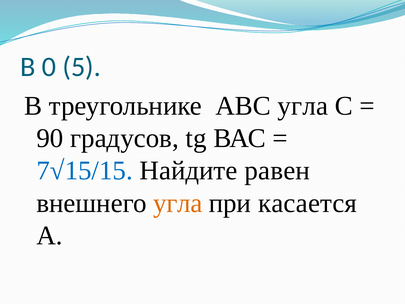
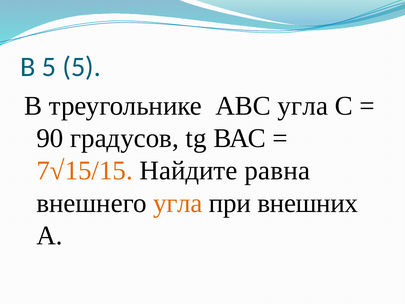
В 0: 0 -> 5
7√15/15 colour: blue -> orange
равен: равен -> равна
касается: касается -> внешних
